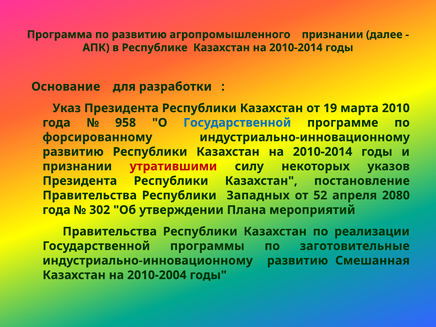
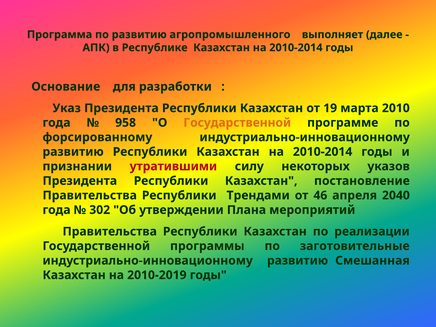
агропромышленного признании: признании -> выполняет
Государственной at (237, 123) colour: blue -> orange
Западных: Западных -> Трендами
52: 52 -> 46
2080: 2080 -> 2040
2010-2004: 2010-2004 -> 2010-2019
